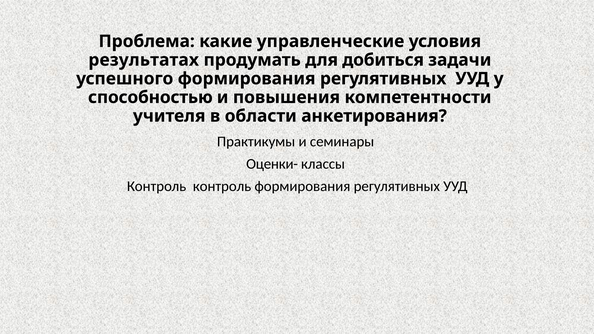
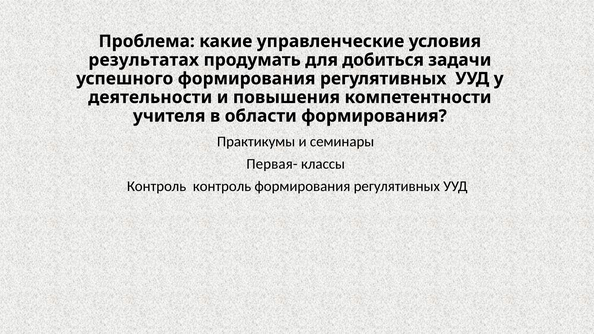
способностью: способностью -> деятельности
области анкетирования: анкетирования -> формирования
Оценки-: Оценки- -> Первая-
